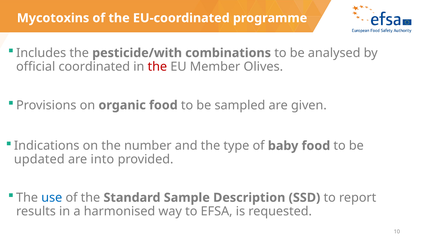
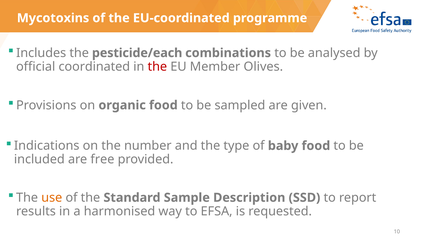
pesticide/with: pesticide/with -> pesticide/each
updated: updated -> included
into: into -> free
use colour: blue -> orange
